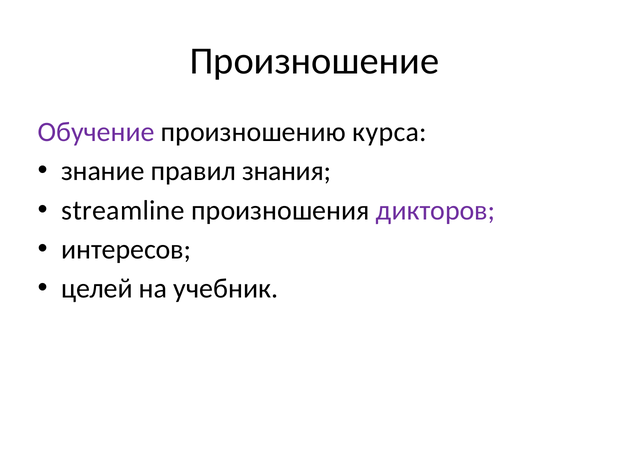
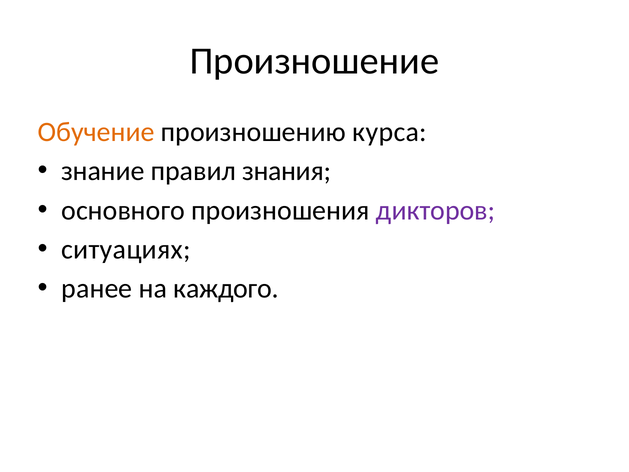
Обучение colour: purple -> orange
streamline: streamline -> основного
интересов: интересов -> ситуациях
целей: целей -> ранее
учебник: учебник -> каждого
